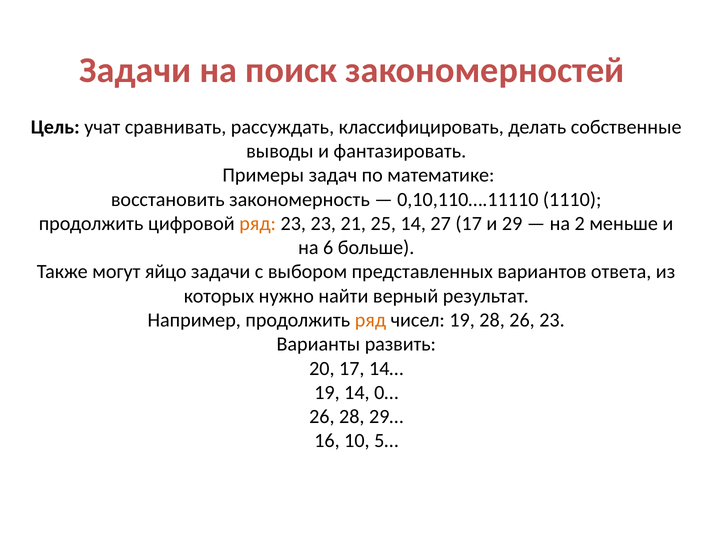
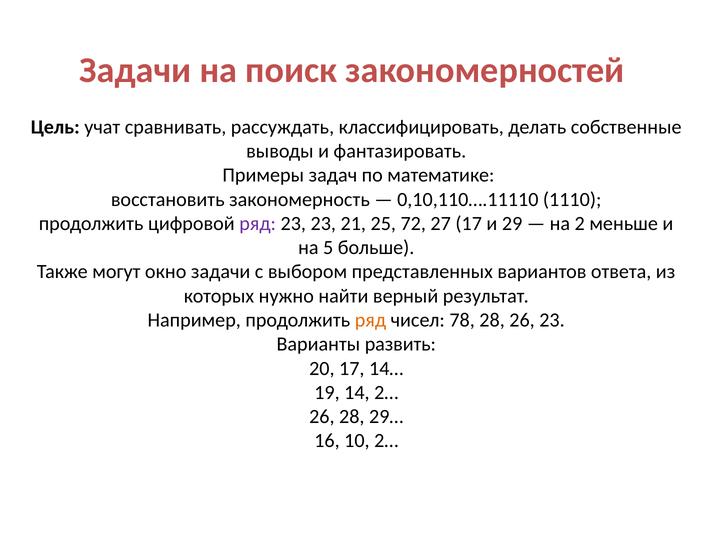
ряд at (258, 224) colour: orange -> purple
25 14: 14 -> 72
6: 6 -> 5
яйцо: яйцо -> окно
чисел 19: 19 -> 78
14 0…: 0… -> 2…
10 5…: 5… -> 2…
